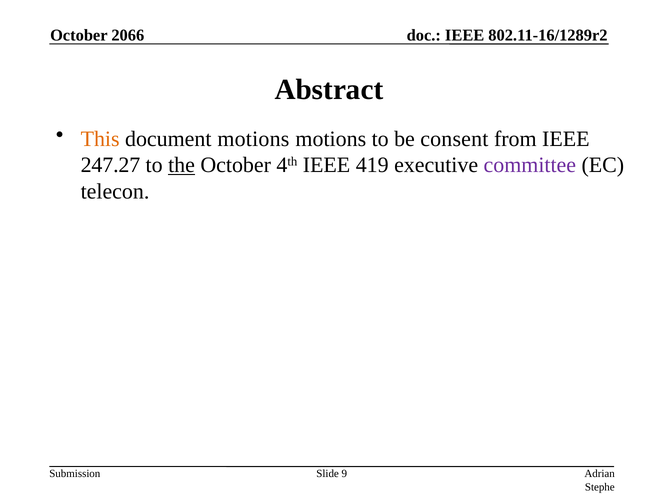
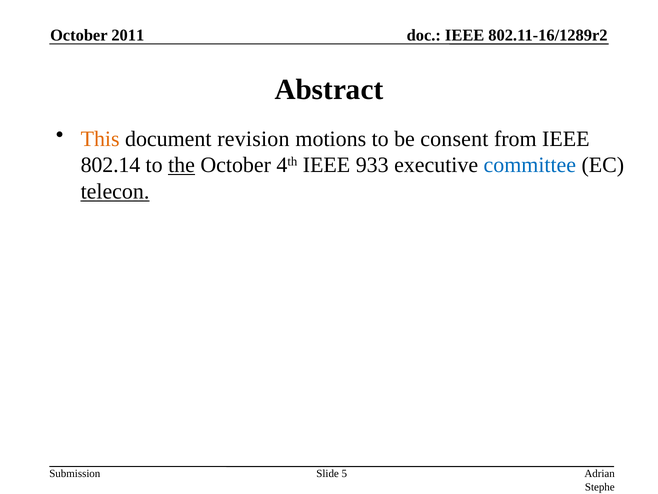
2066: 2066 -> 2011
document motions: motions -> revision
247.27: 247.27 -> 802.14
419: 419 -> 933
committee colour: purple -> blue
telecon underline: none -> present
9: 9 -> 5
